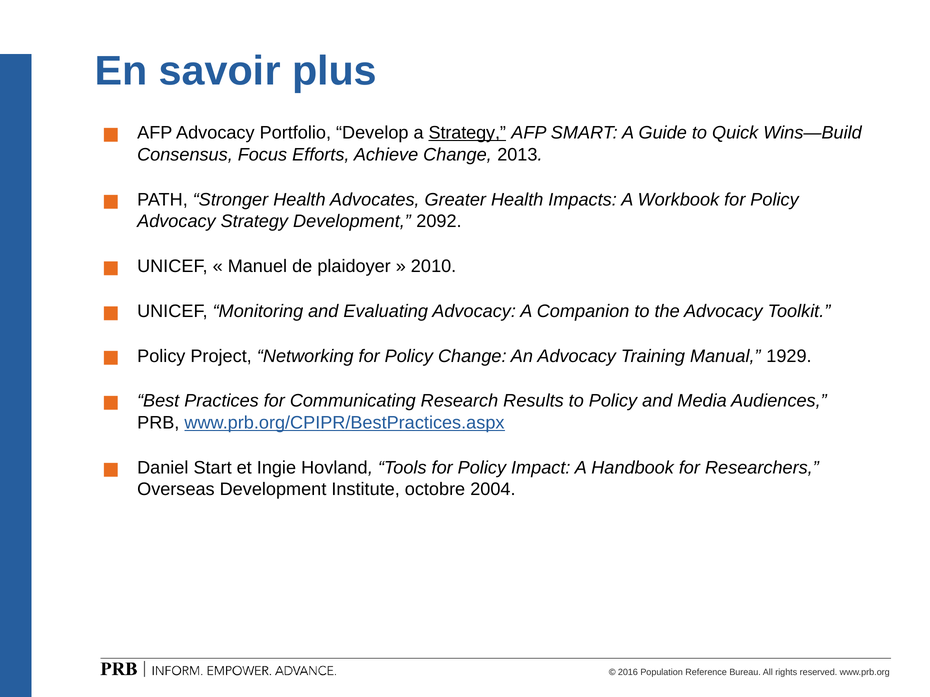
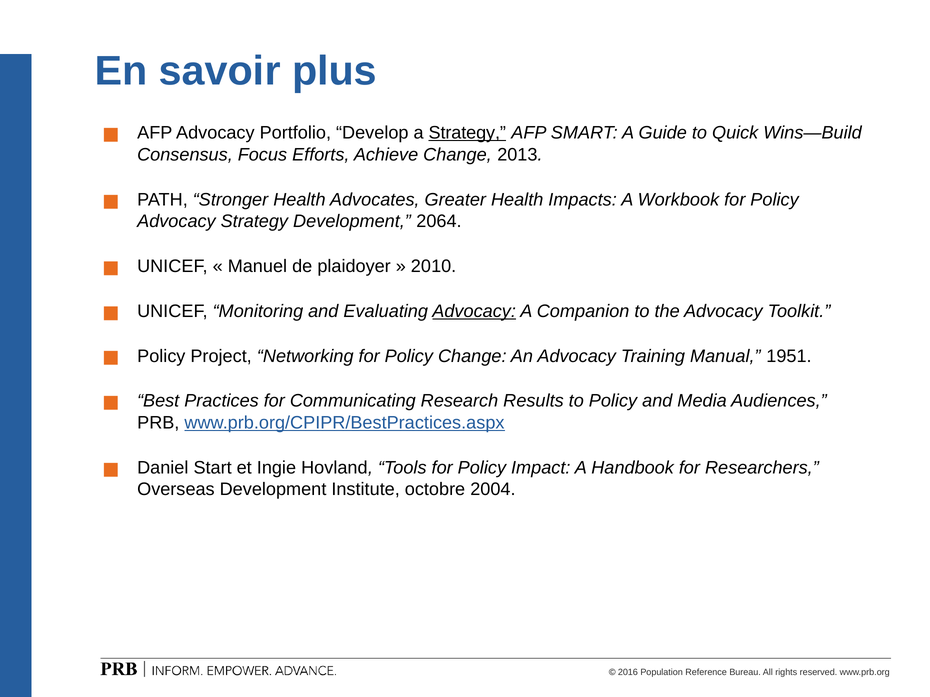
2092: 2092 -> 2064
Advocacy at (474, 311) underline: none -> present
1929: 1929 -> 1951
